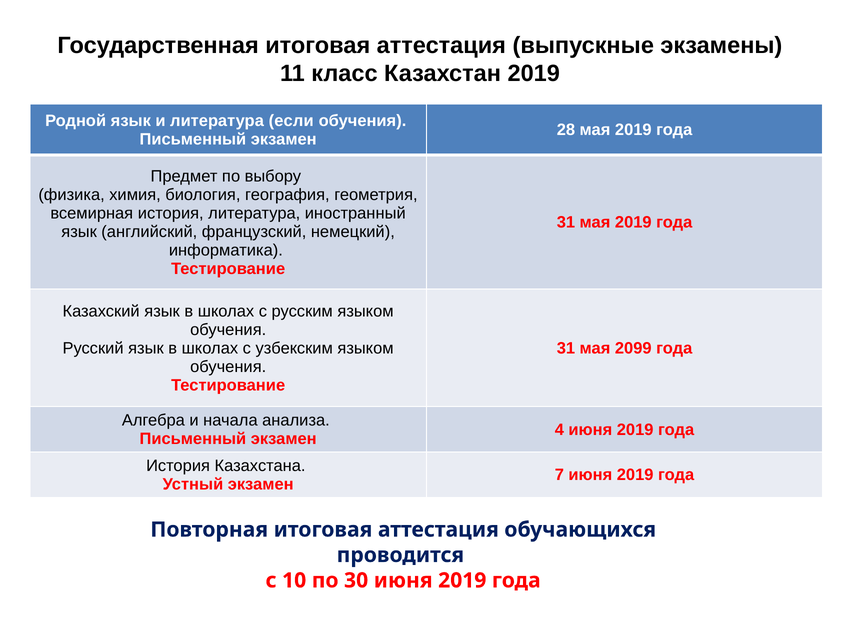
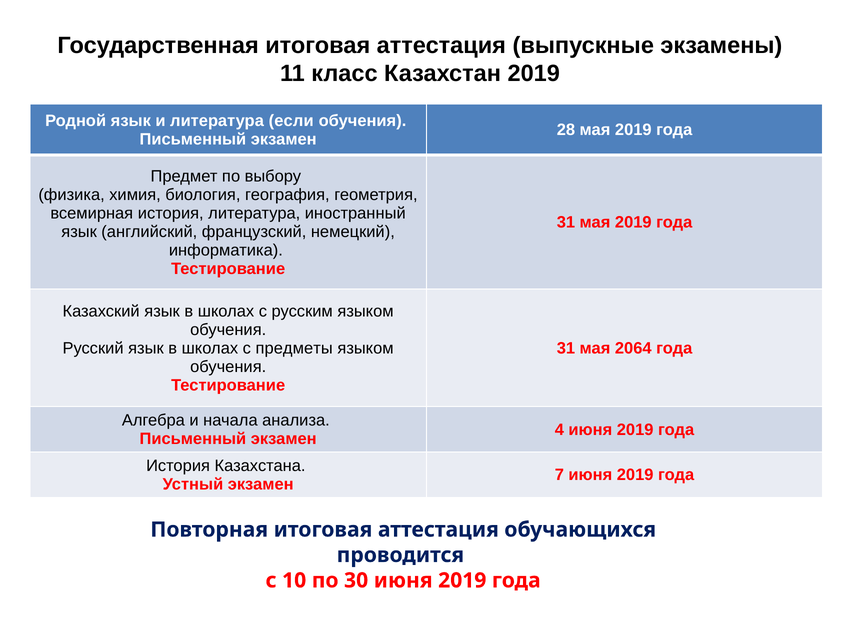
узбекским: узбекским -> предметы
2099: 2099 -> 2064
